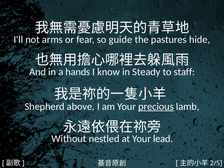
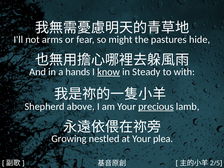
guide: guide -> might
know underline: none -> present
staff: staff -> with
Without: Without -> Growing
lead: lead -> plea
